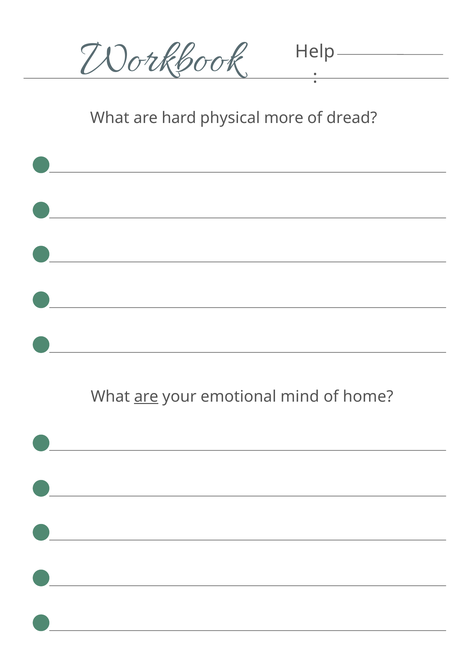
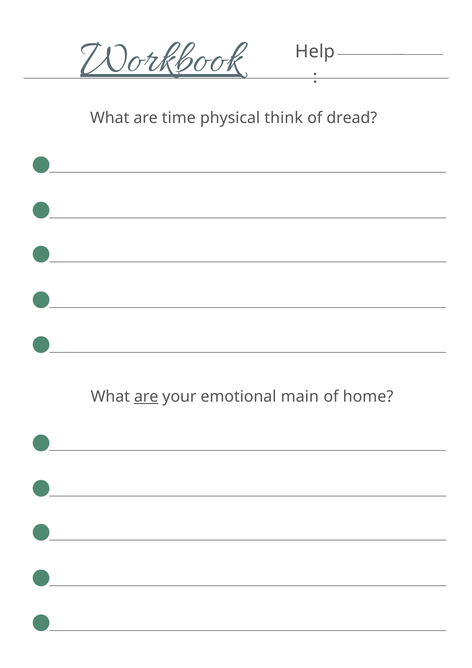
Workbook underline: none -> present
hard: hard -> time
more: more -> think
mind: mind -> main
